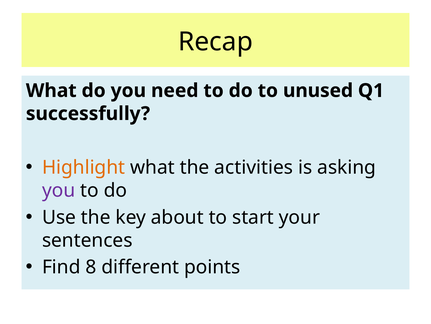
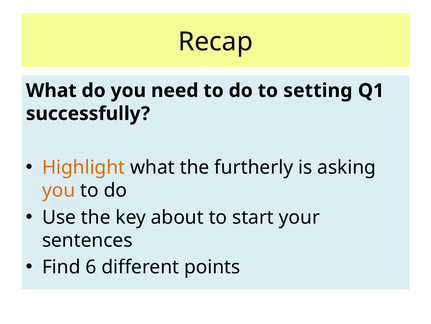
unused: unused -> setting
activities: activities -> furtherly
you at (59, 190) colour: purple -> orange
8: 8 -> 6
